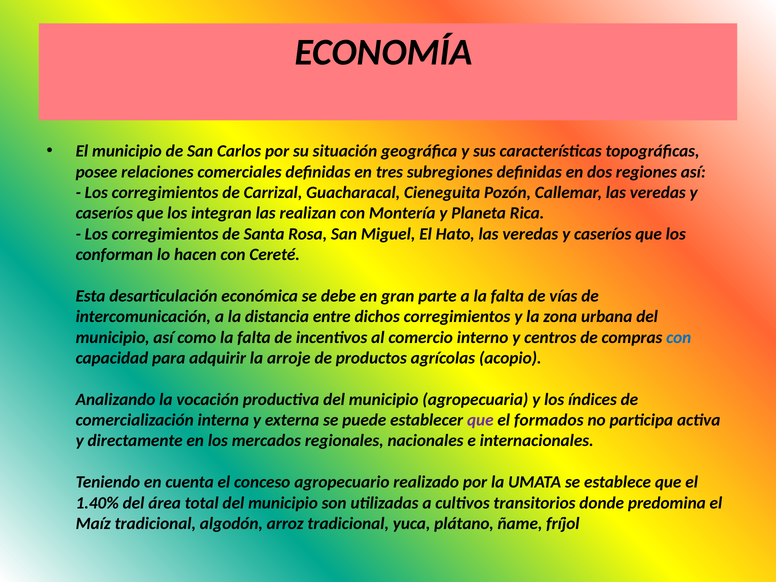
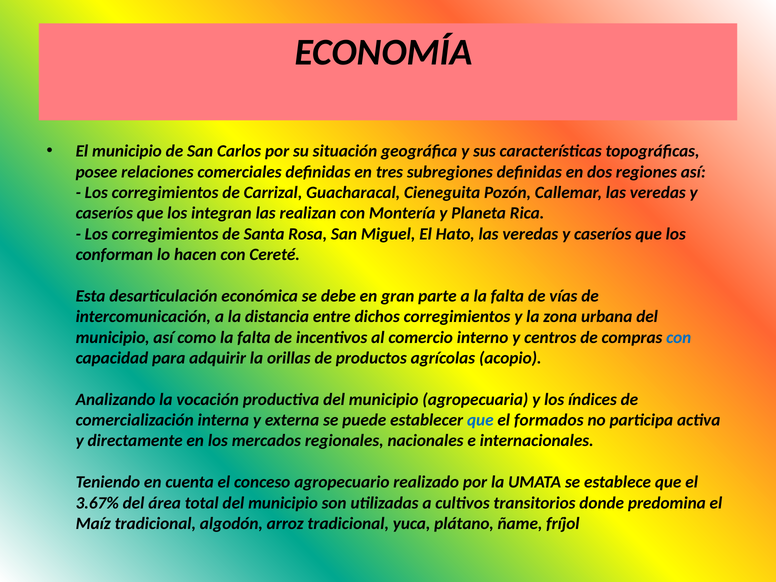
arroje: arroje -> orillas
que at (480, 420) colour: purple -> blue
1.40%: 1.40% -> 3.67%
